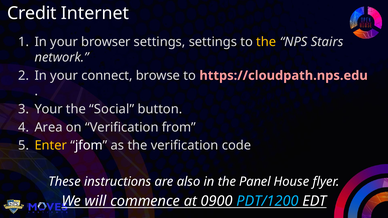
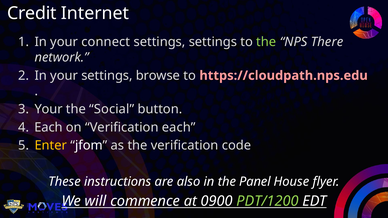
browser: browser -> connect
the at (266, 42) colour: yellow -> light green
Stairs: Stairs -> There
your connect: connect -> settings
Area at (49, 127): Area -> Each
Verification from: from -> each
PDT/1200 colour: light blue -> light green
